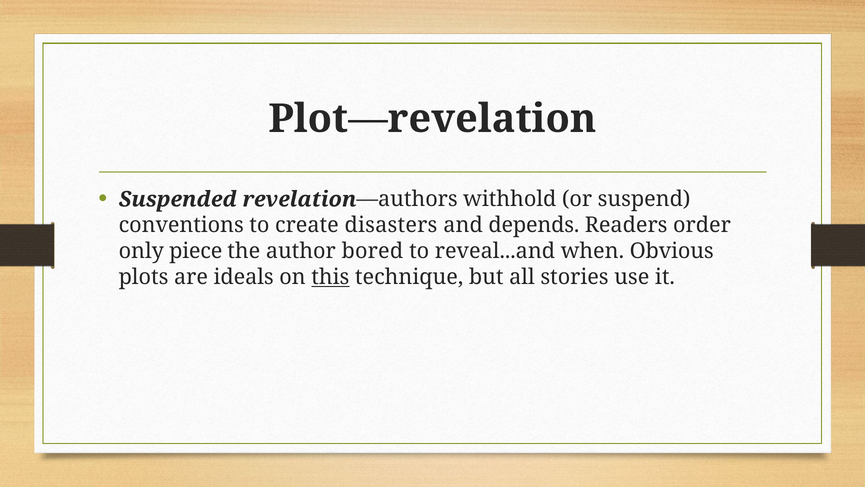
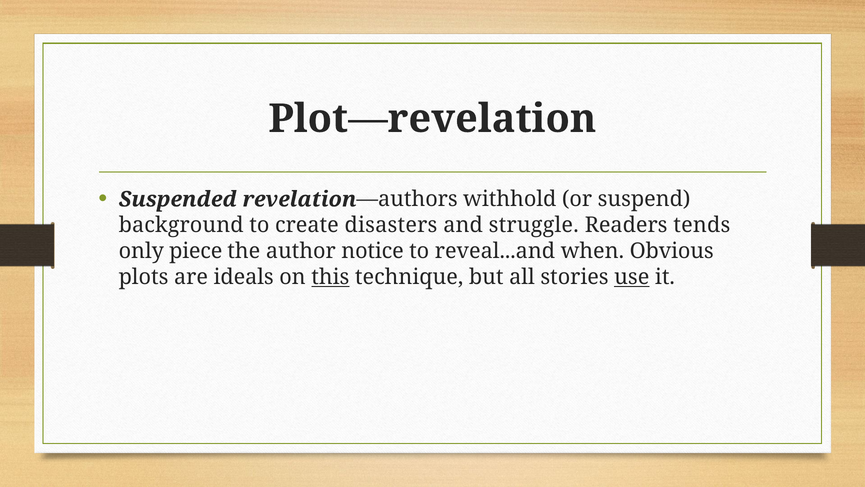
conventions: conventions -> background
depends: depends -> struggle
order: order -> tends
bored: bored -> notice
use underline: none -> present
